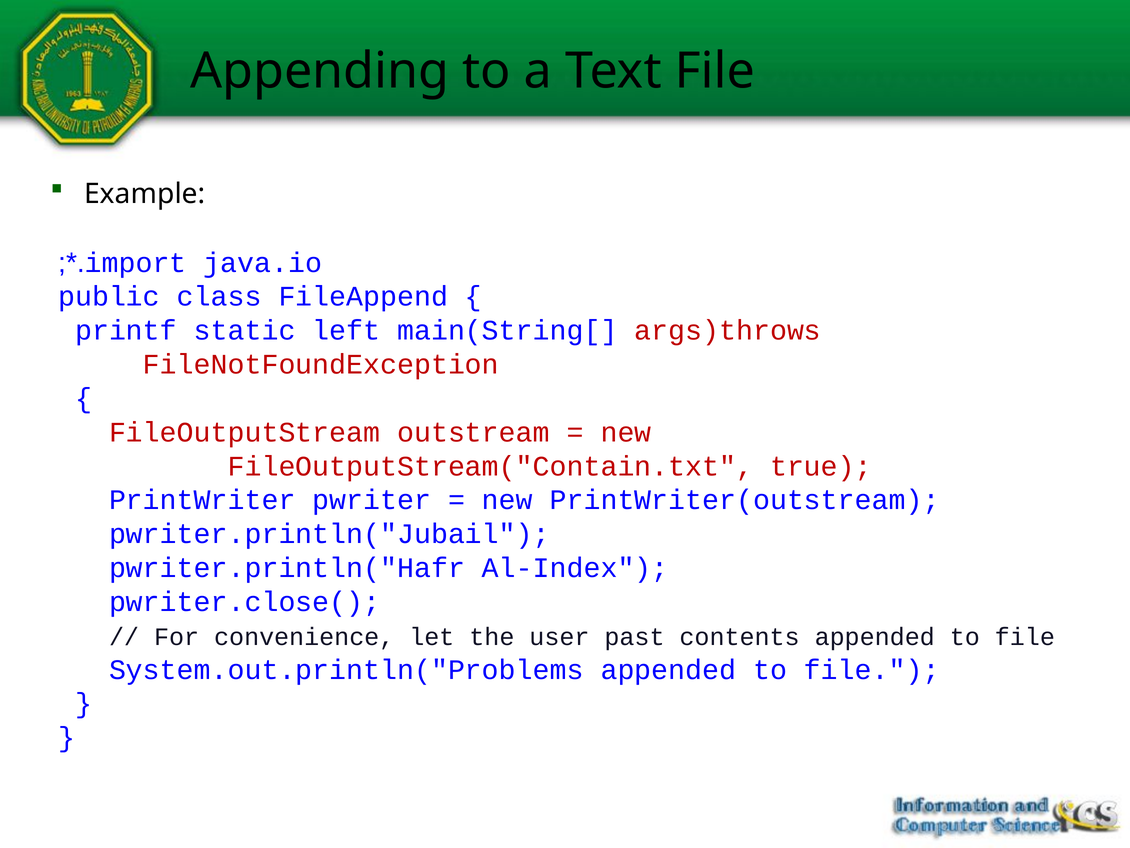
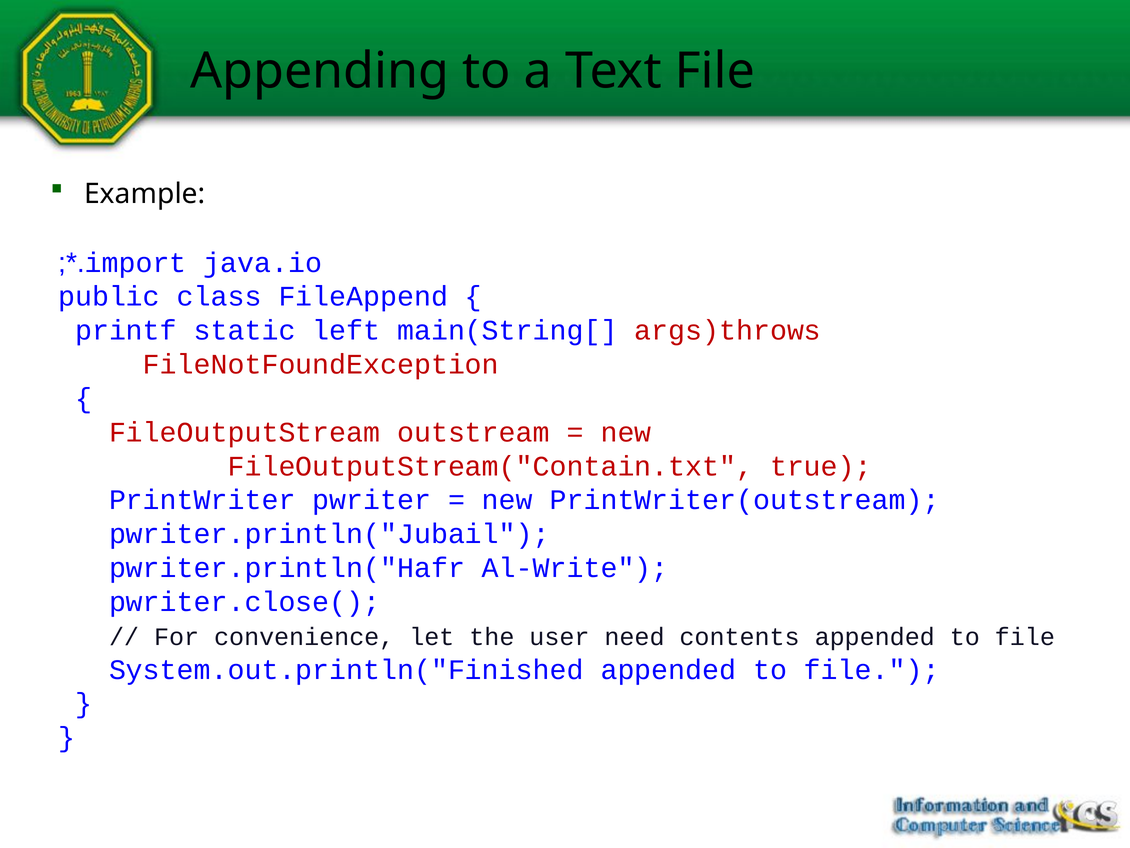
Al-Index: Al-Index -> Al-Write
past: past -> need
System.out.println("Problems: System.out.println("Problems -> System.out.println("Finished
